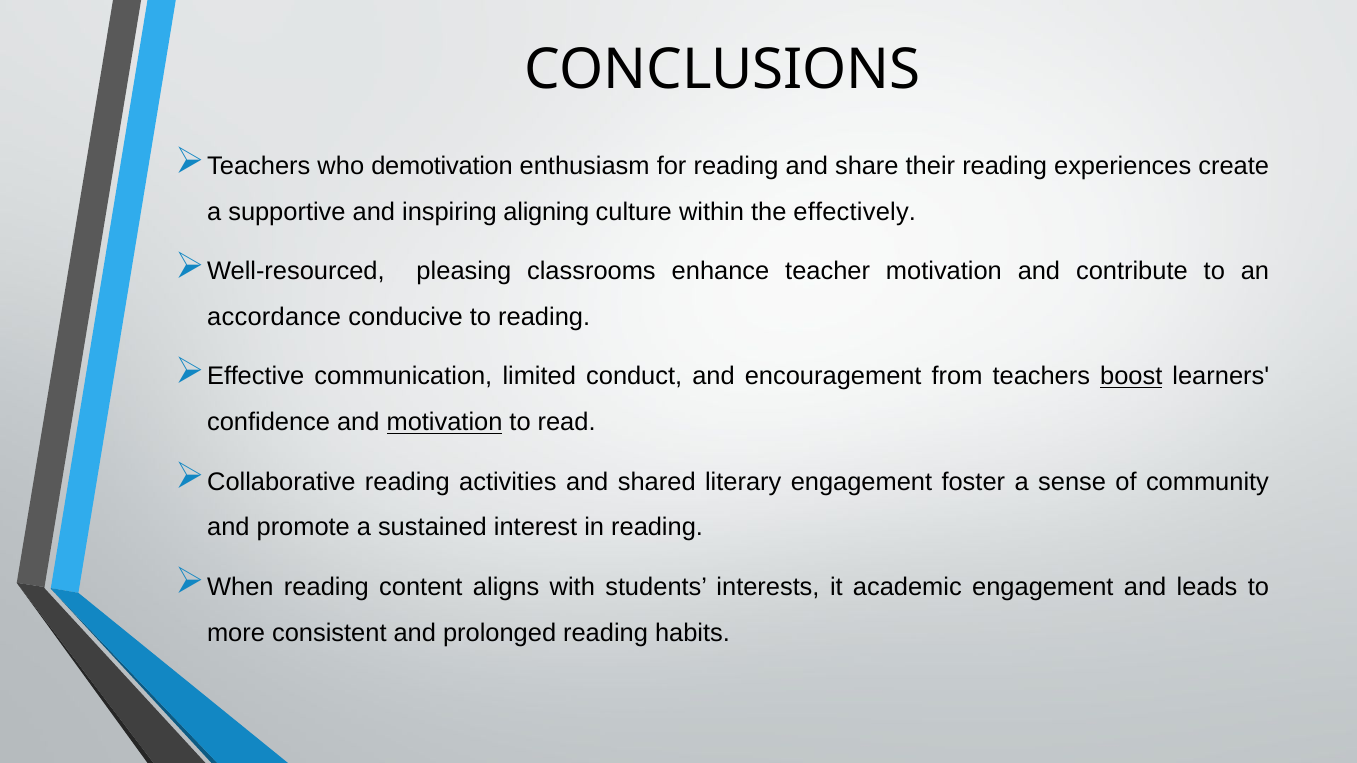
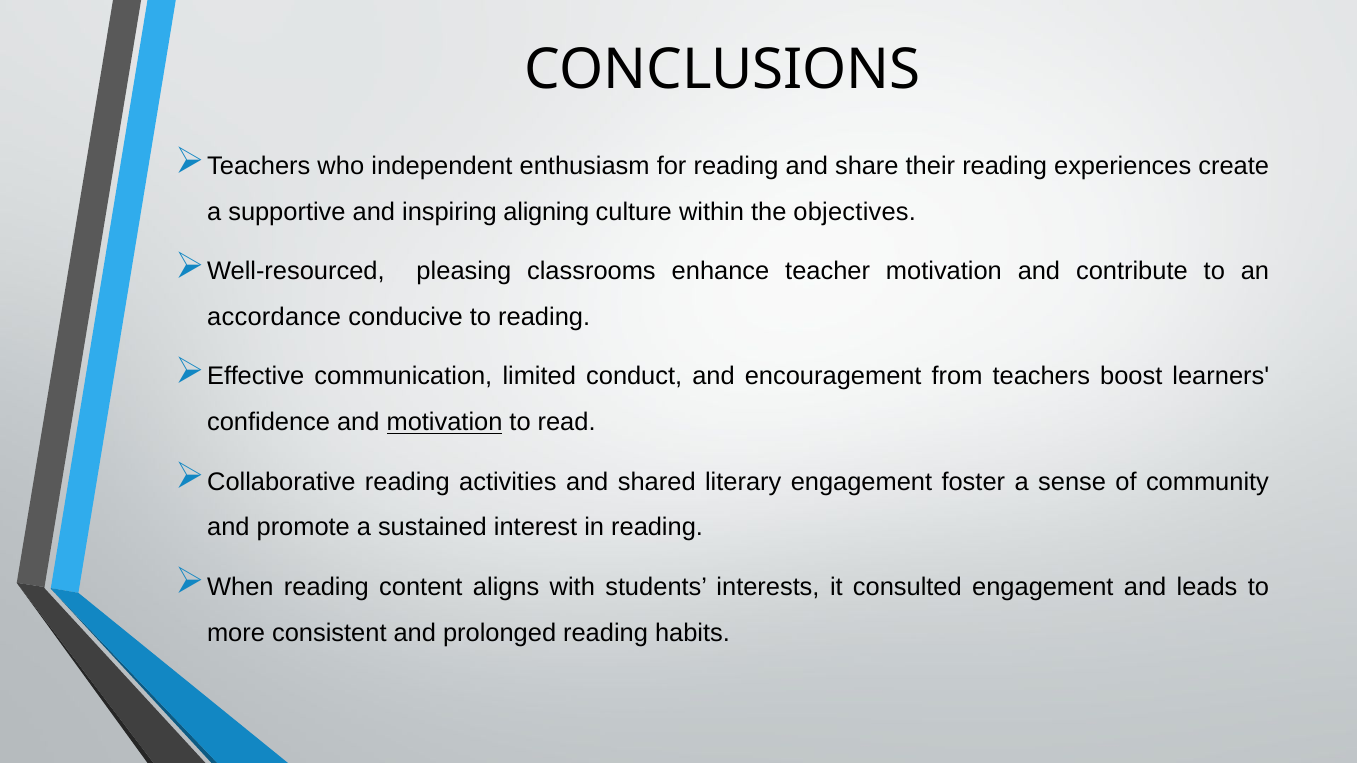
demotivation: demotivation -> independent
effectively: effectively -> objectives
boost underline: present -> none
academic: academic -> consulted
